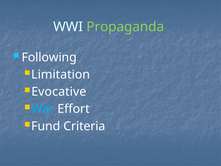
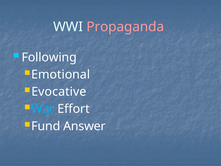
Propaganda colour: light green -> pink
Limitation: Limitation -> Emotional
Criteria: Criteria -> Answer
